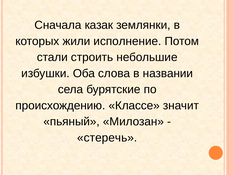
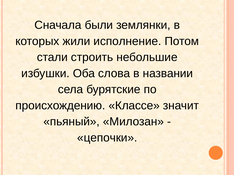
казак: казак -> были
стеречь: стеречь -> цепочки
